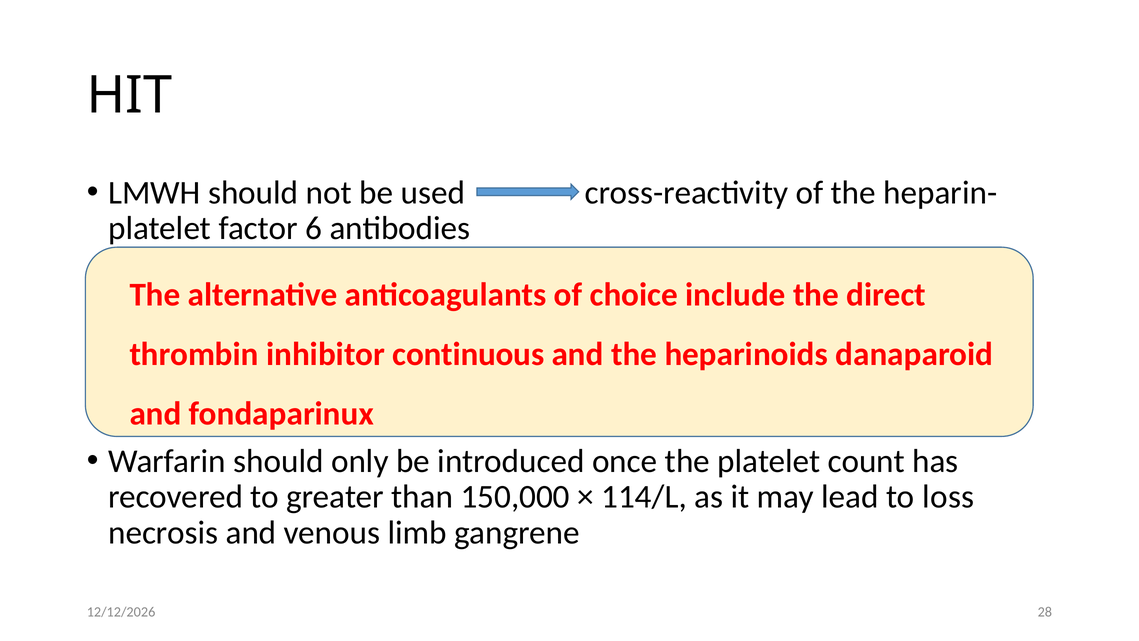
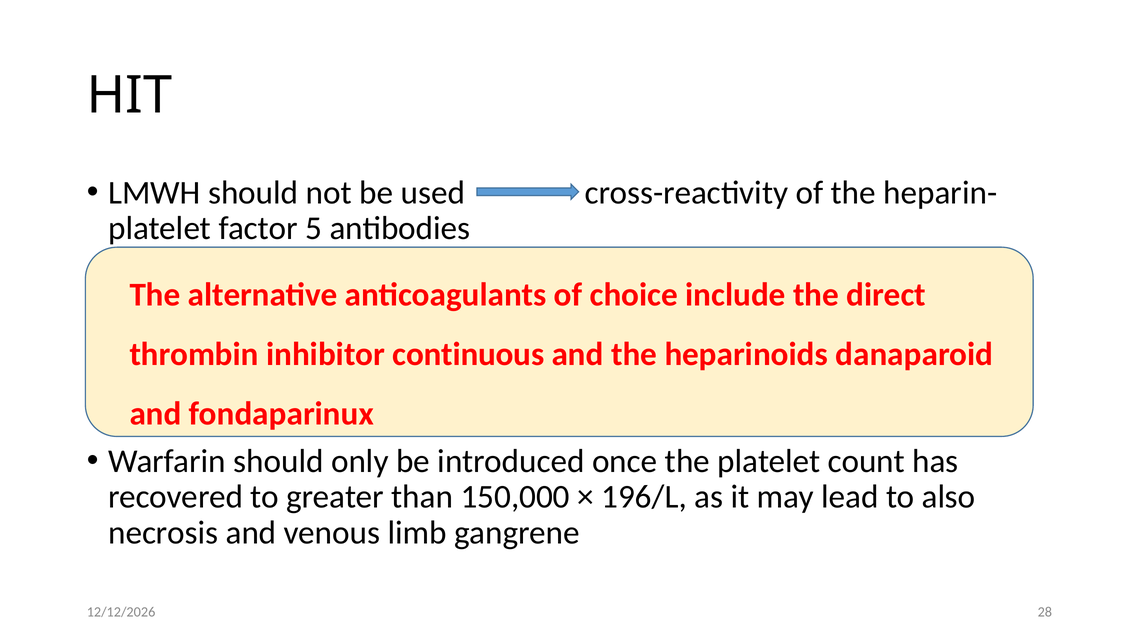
6: 6 -> 5
114/L: 114/L -> 196/L
loss: loss -> also
